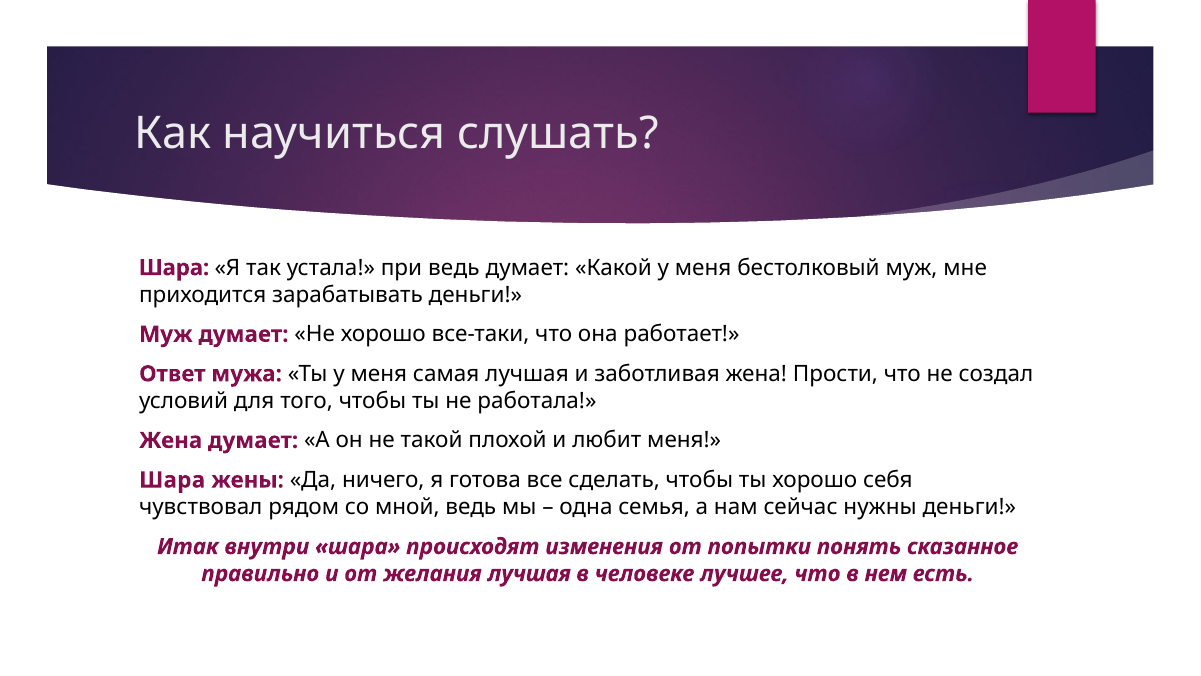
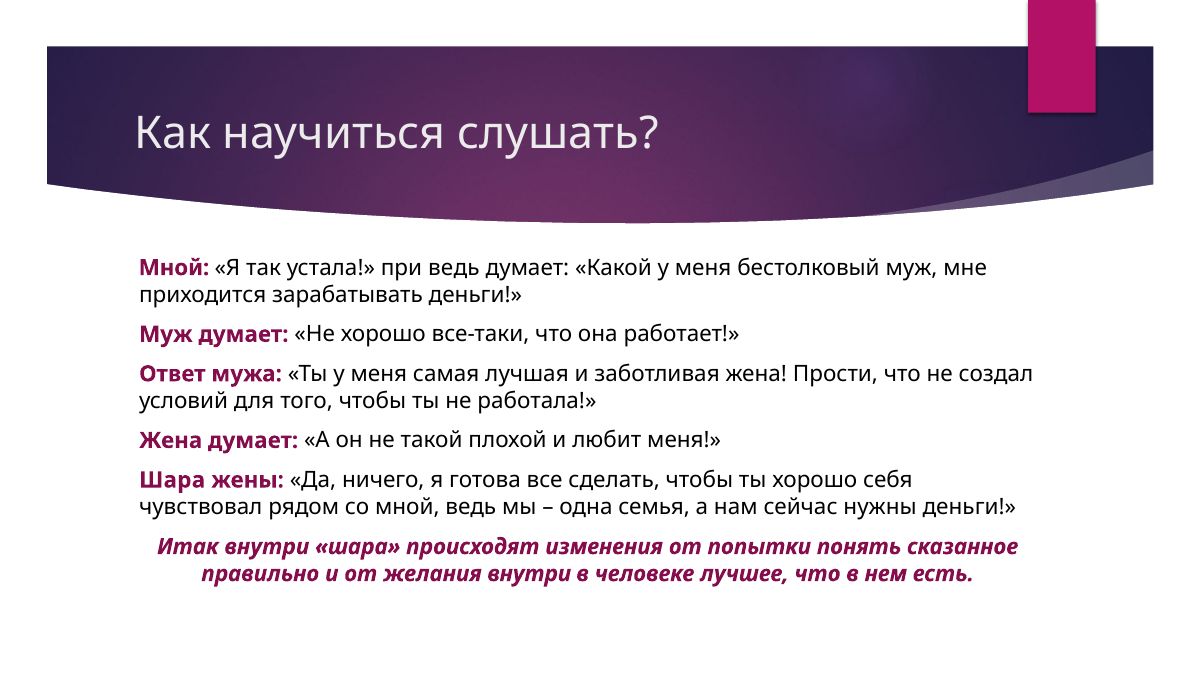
Шара at (174, 268): Шара -> Мной
желания лучшая: лучшая -> внутри
